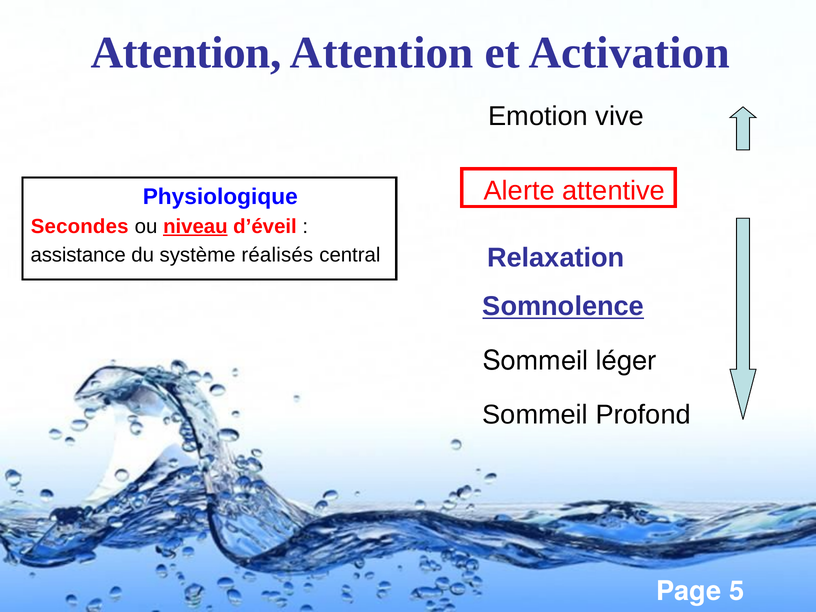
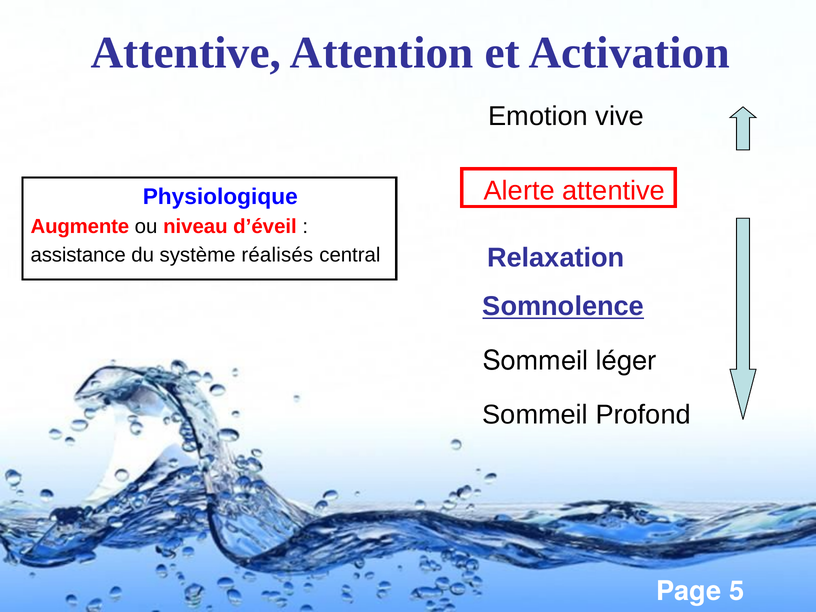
Attention at (186, 53): Attention -> Attentive
Secondes: Secondes -> Augmente
niveau underline: present -> none
